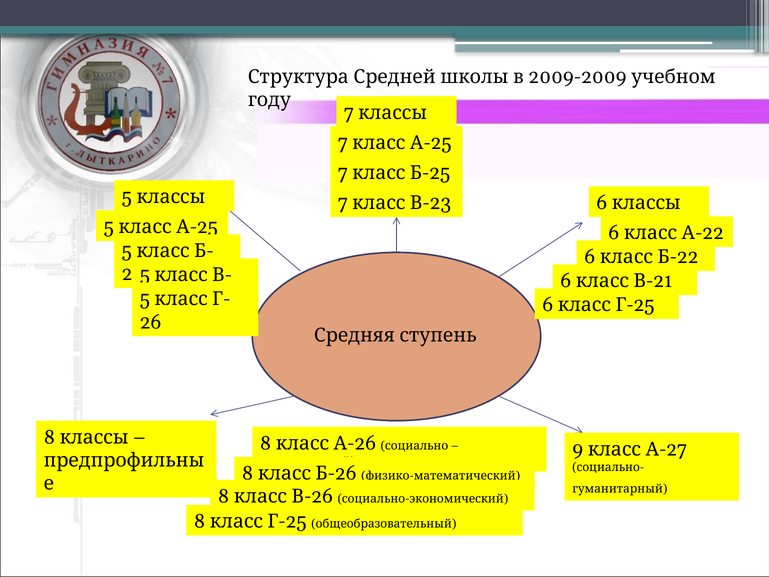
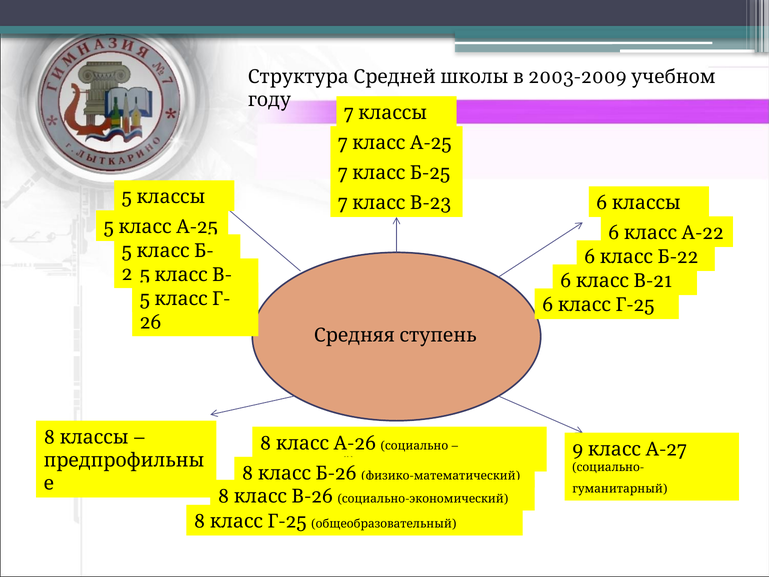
2009-2009: 2009-2009 -> 2003-2009
